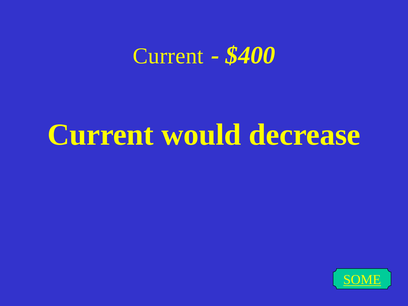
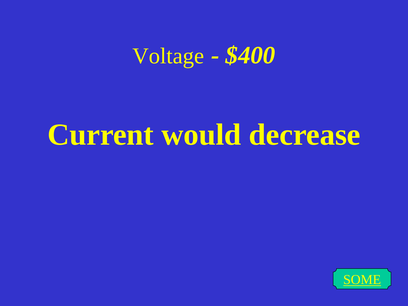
Current at (168, 56): Current -> Voltage
